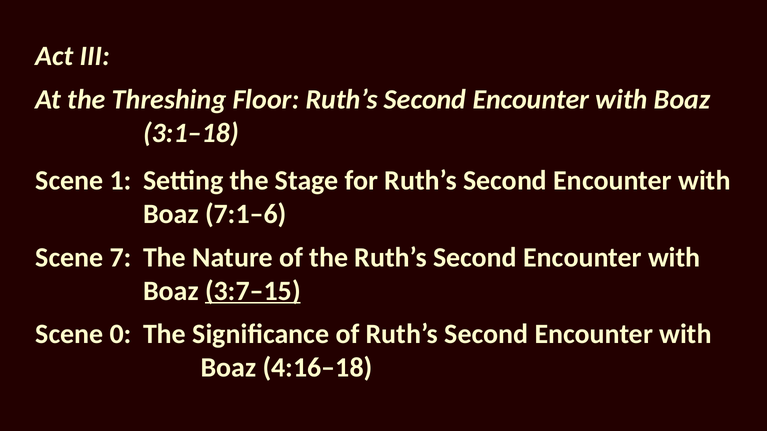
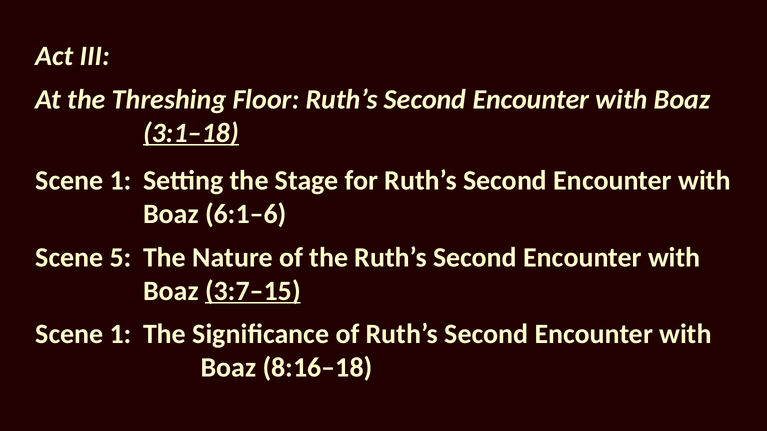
3:1–18 underline: none -> present
7:1–6: 7:1–6 -> 6:1–6
7: 7 -> 5
0 at (121, 334): 0 -> 1
4:16–18: 4:16–18 -> 8:16–18
